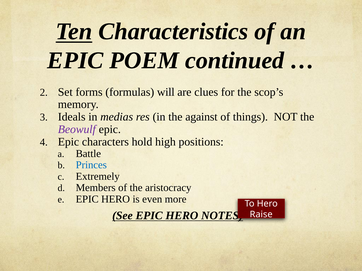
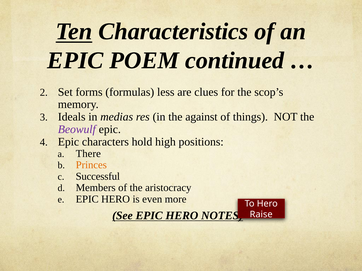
will: will -> less
Battle: Battle -> There
Princes colour: blue -> orange
Extremely: Extremely -> Successful
